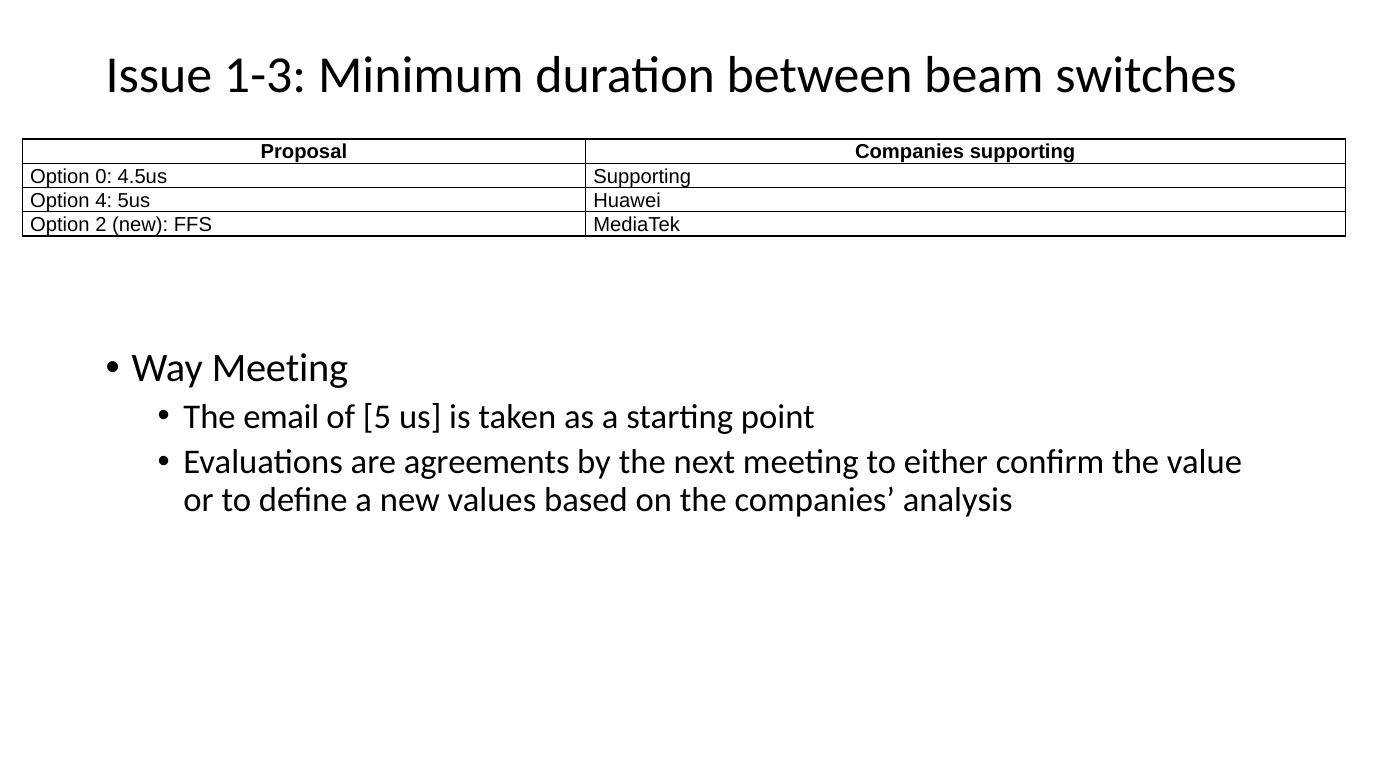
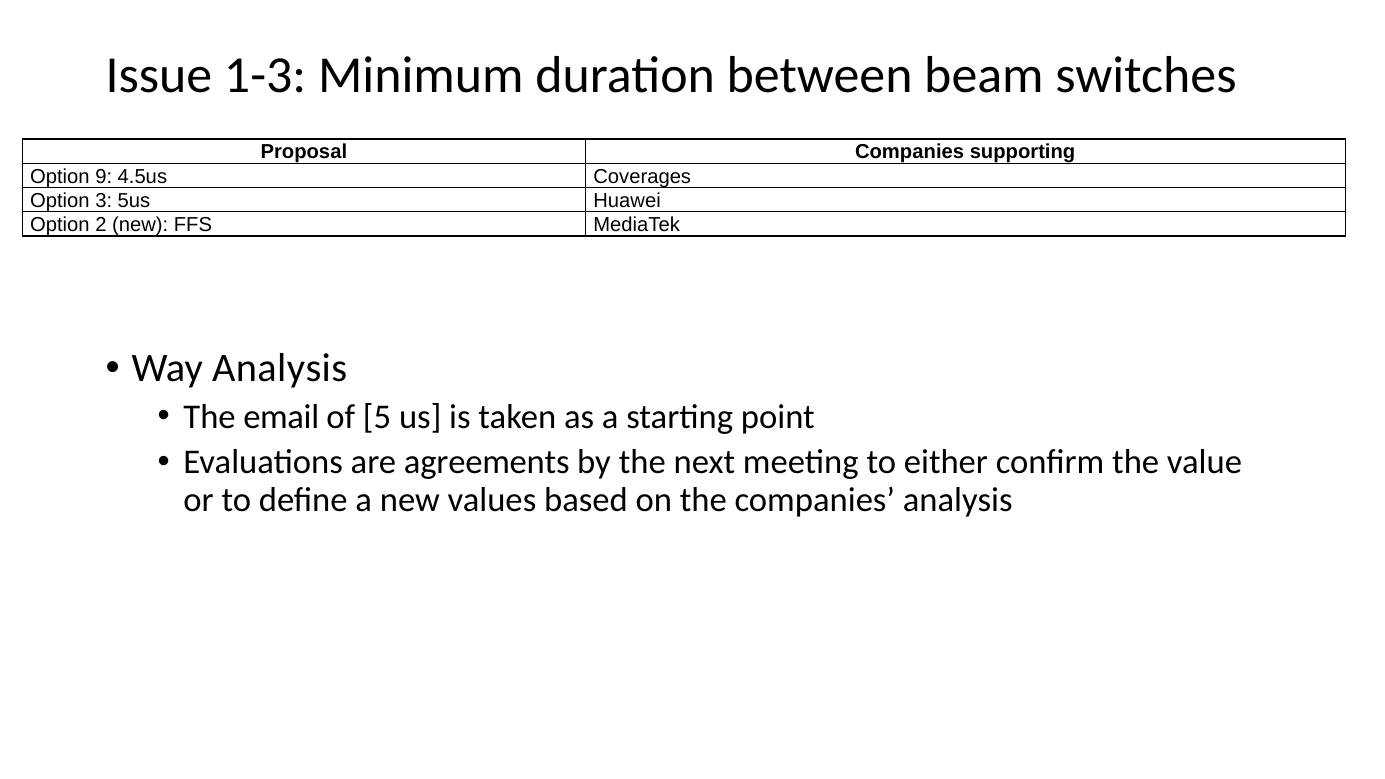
0: 0 -> 9
4.5us Supporting: Supporting -> Coverages
4: 4 -> 3
Way Meeting: Meeting -> Analysis
